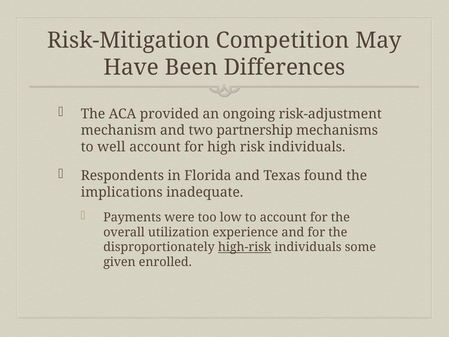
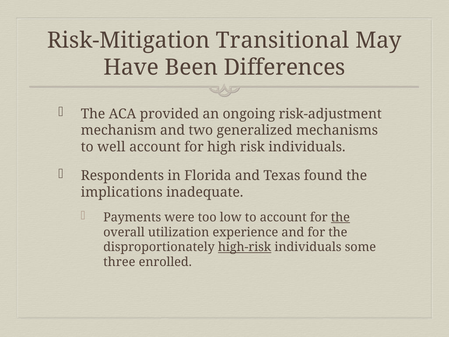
Competition: Competition -> Transitional
partnership: partnership -> generalized
the at (340, 217) underline: none -> present
given: given -> three
